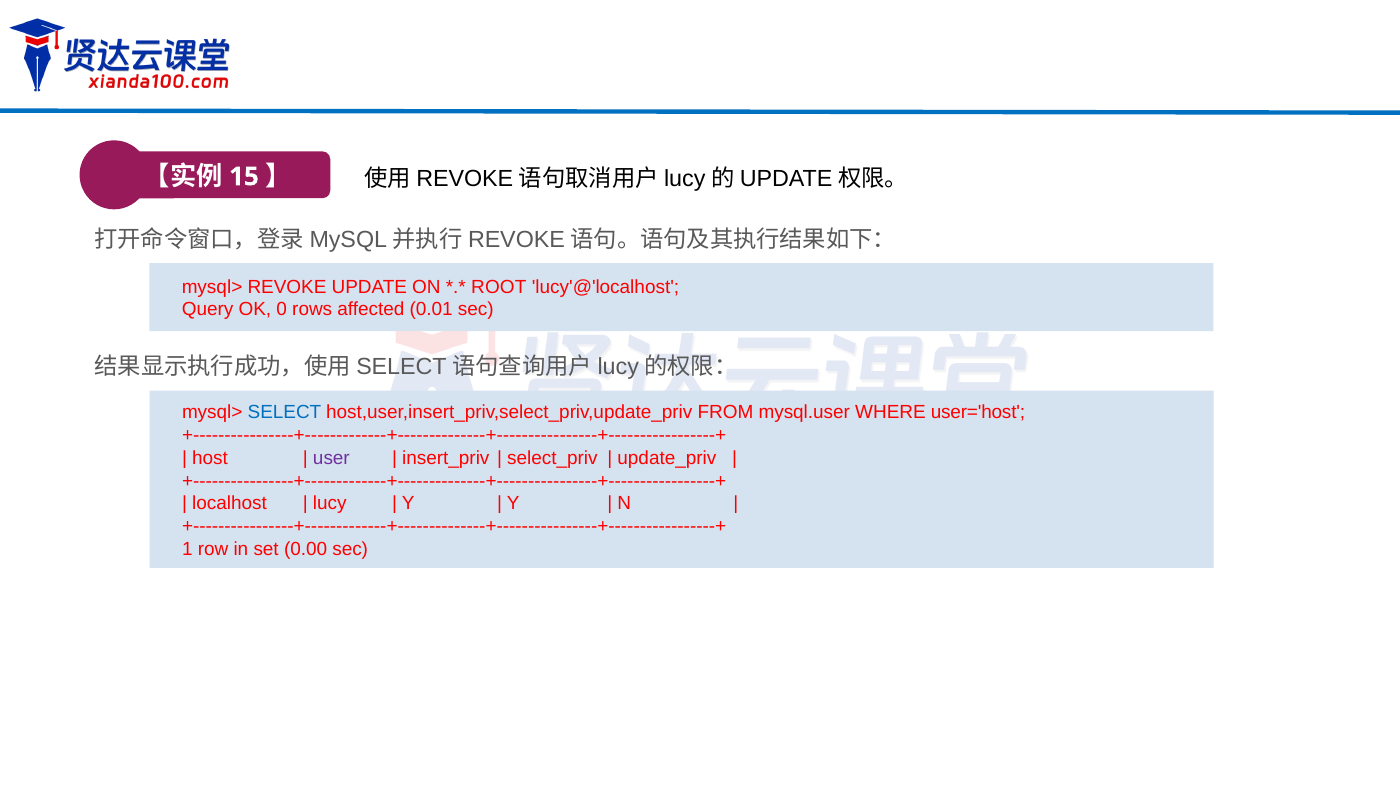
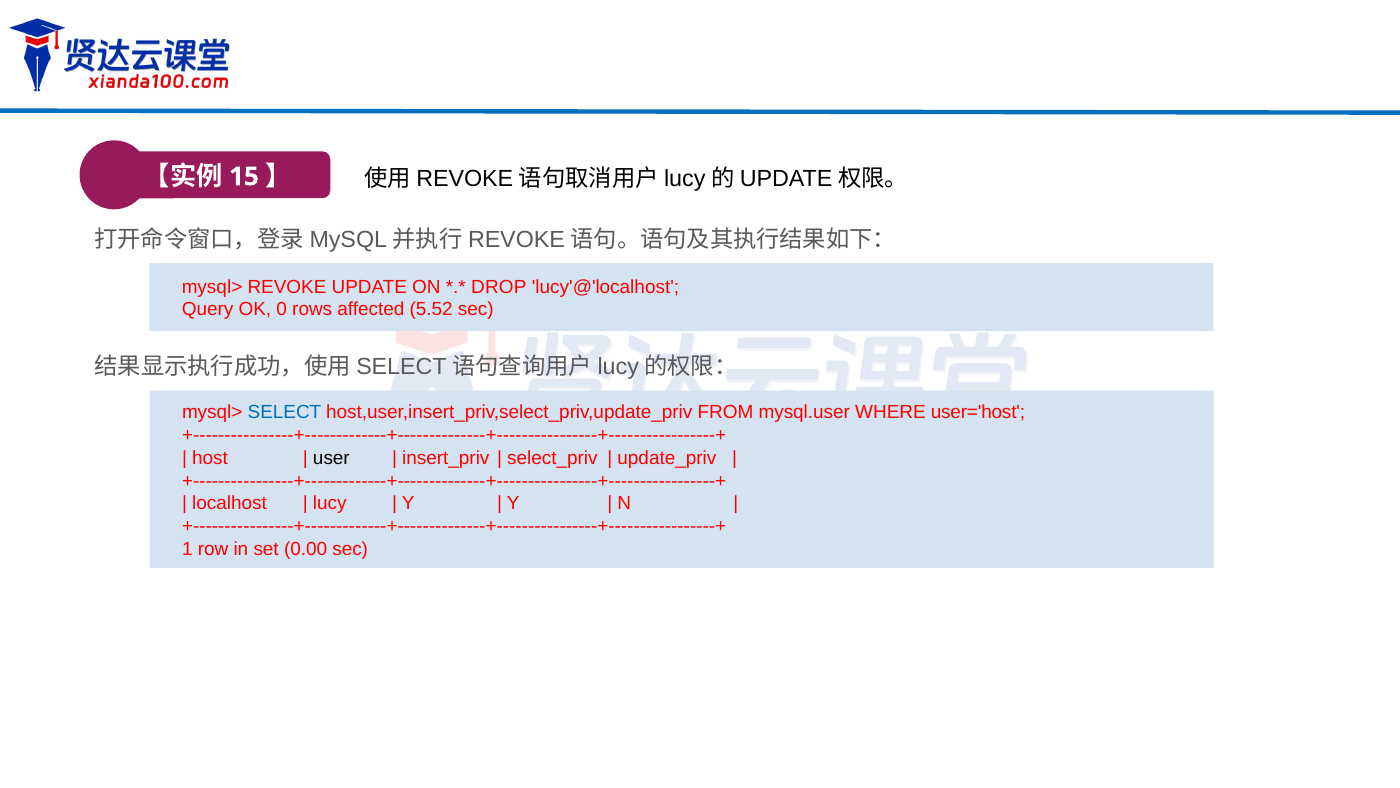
ROOT: ROOT -> DROP
0.01: 0.01 -> 5.52
user colour: purple -> black
